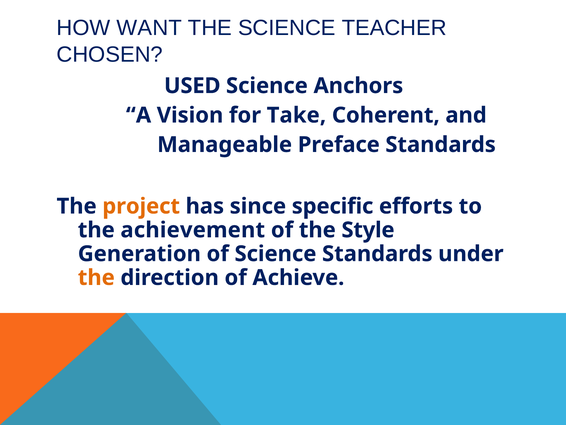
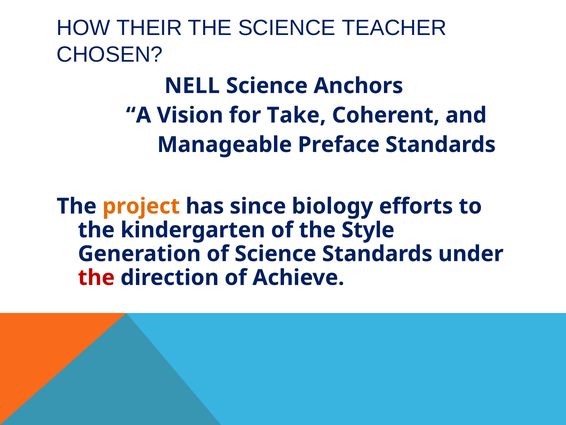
WANT: WANT -> THEIR
USED: USED -> NELL
specific: specific -> biology
achievement: achievement -> kindergarten
the at (96, 277) colour: orange -> red
